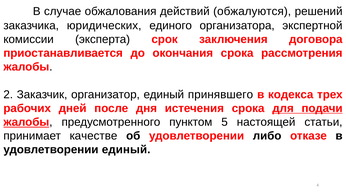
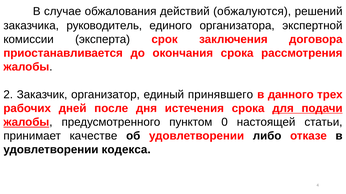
юридических: юридических -> руководитель
кодекса: кодекса -> данного
5: 5 -> 0
удовлетворении единый: единый -> кодекса
